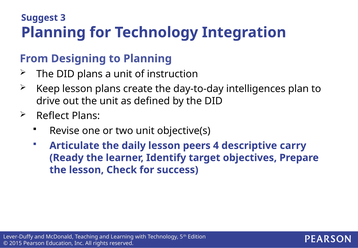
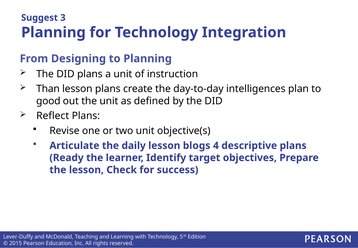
Keep: Keep -> Than
drive: drive -> good
peers: peers -> blogs
descriptive carry: carry -> plans
